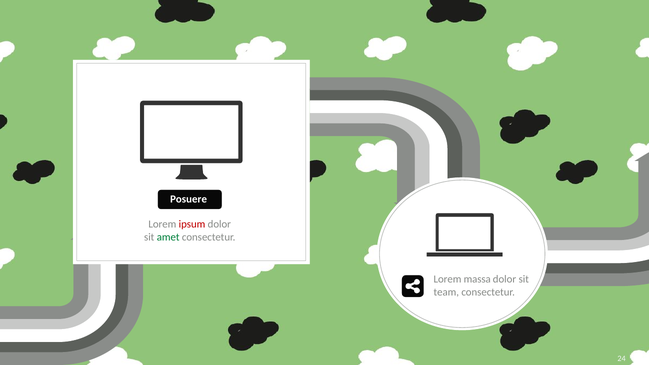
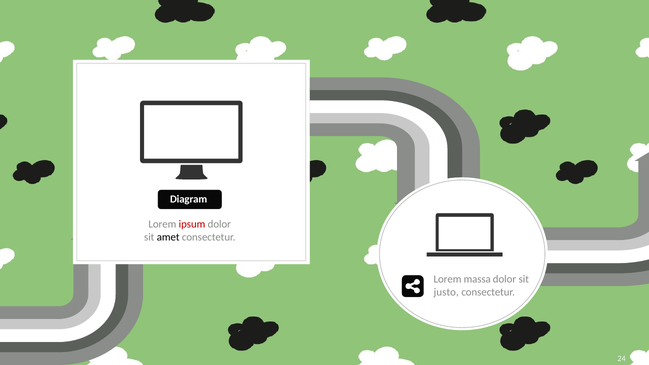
Posuere: Posuere -> Diagram
amet colour: green -> black
team: team -> justo
